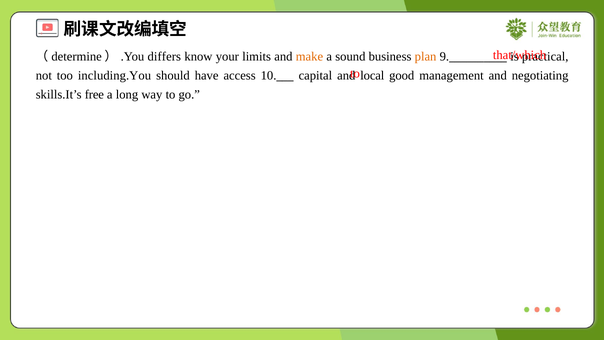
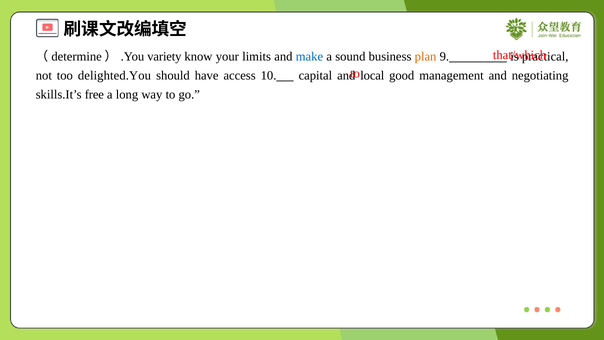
differs: differs -> variety
make colour: orange -> blue
including.You: including.You -> delighted.You
